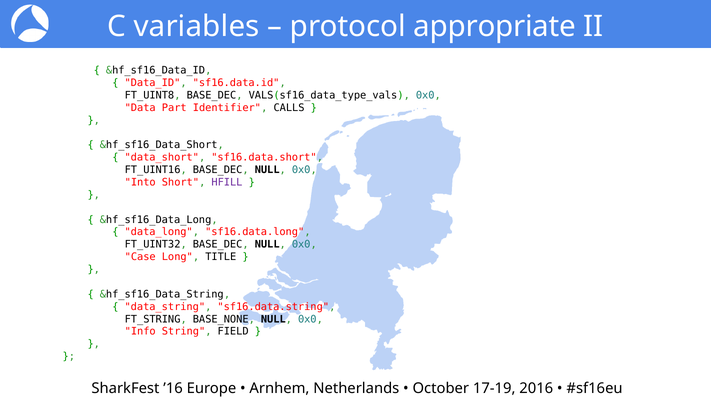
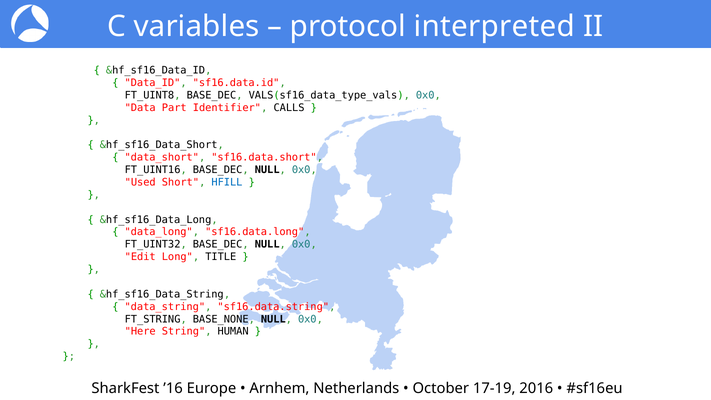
appropriate: appropriate -> interpreted
Into: Into -> Used
HFILL colour: purple -> blue
Case: Case -> Edit
Info: Info -> Here
FIELD: FIELD -> HUMAN
